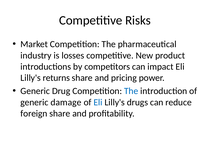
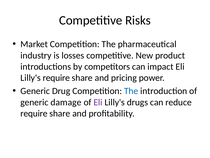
Lilly's returns: returns -> require
Eli at (98, 102) colour: blue -> purple
foreign at (34, 113): foreign -> require
